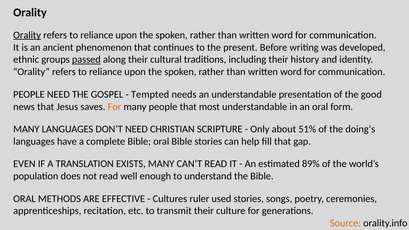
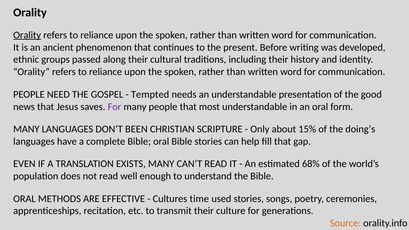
passed underline: present -> none
For at (114, 107) colour: orange -> purple
DON’T NEED: NEED -> BEEN
51%: 51% -> 15%
89%: 89% -> 68%
ruler: ruler -> time
